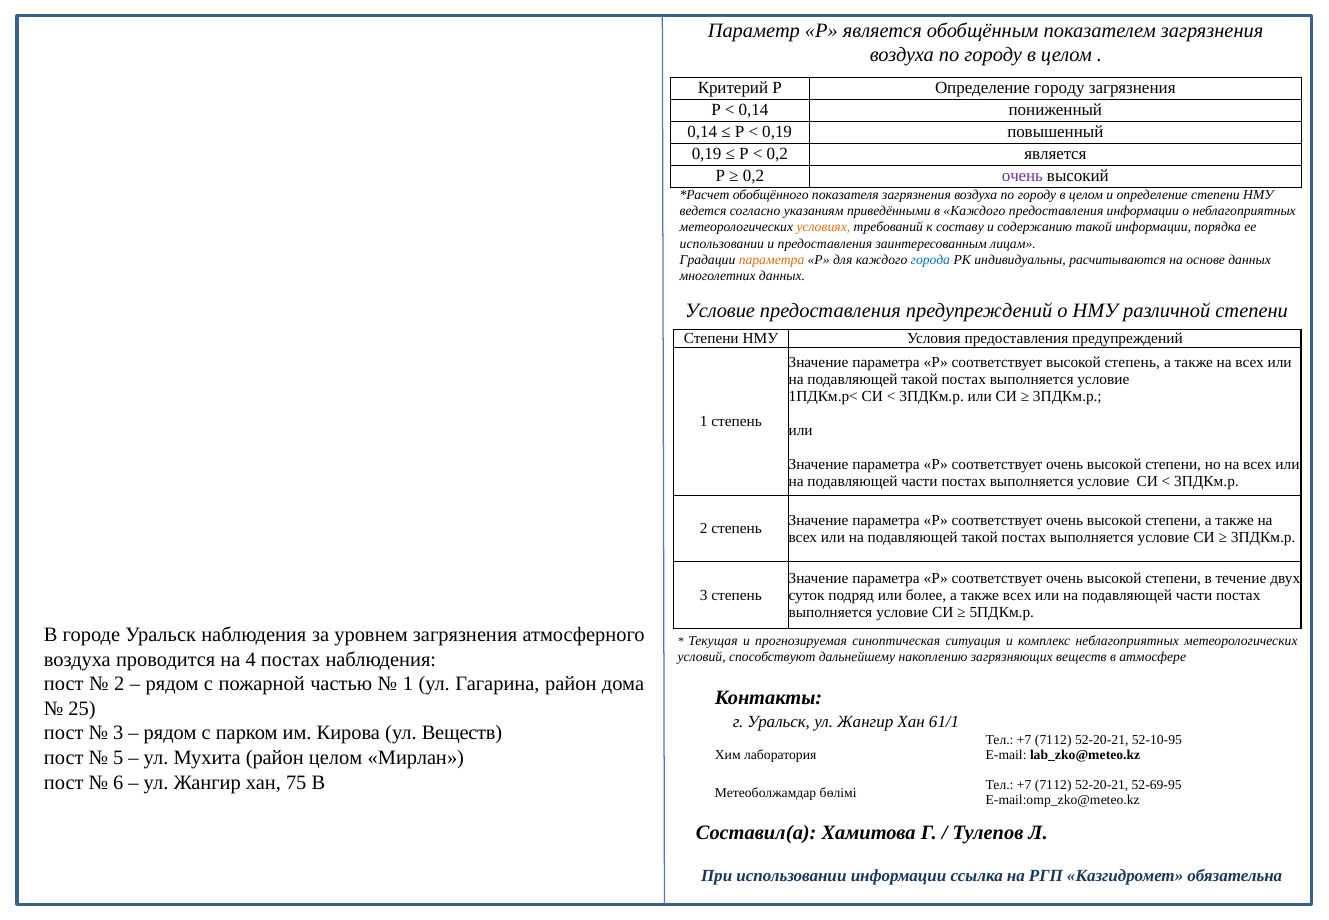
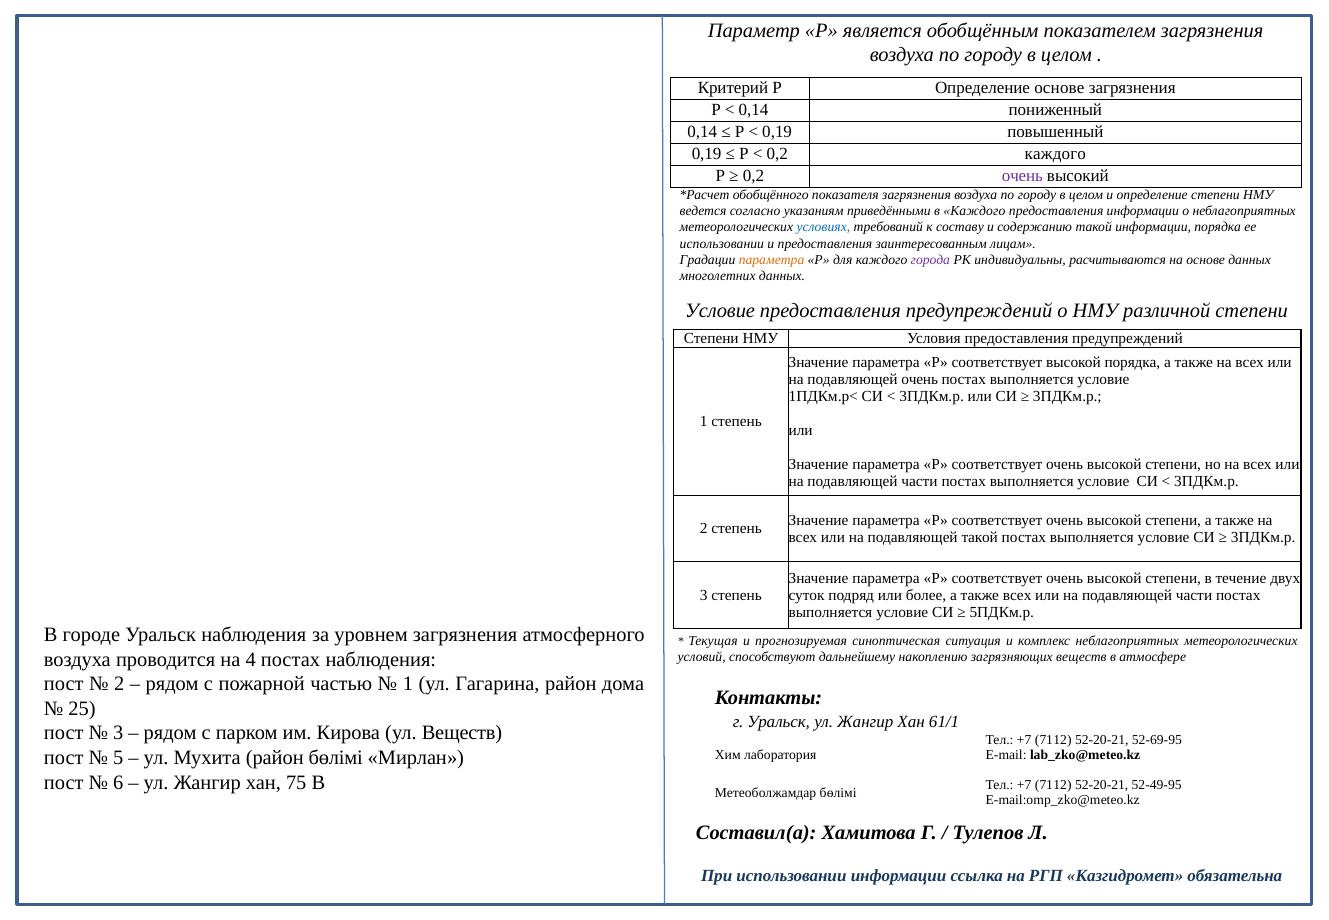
Определение городу: городу -> основе
0,2 является: является -> каждого
условиях colour: orange -> blue
города colour: blue -> purple
высокой степень: степень -> порядка
такой at (920, 379): такой -> очень
52-10-95: 52-10-95 -> 52-69-95
район целом: целом -> бөлімі
52-69-95: 52-69-95 -> 52-49-95
